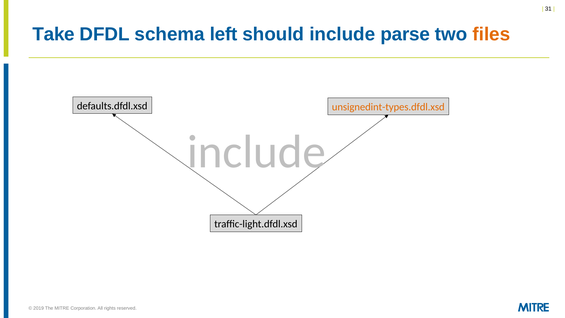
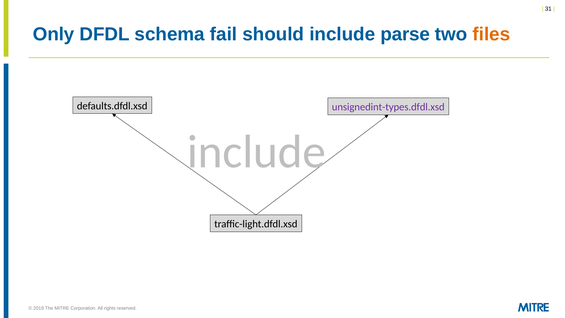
Take: Take -> Only
left: left -> fail
unsignedint-types.dfdl.xsd colour: orange -> purple
